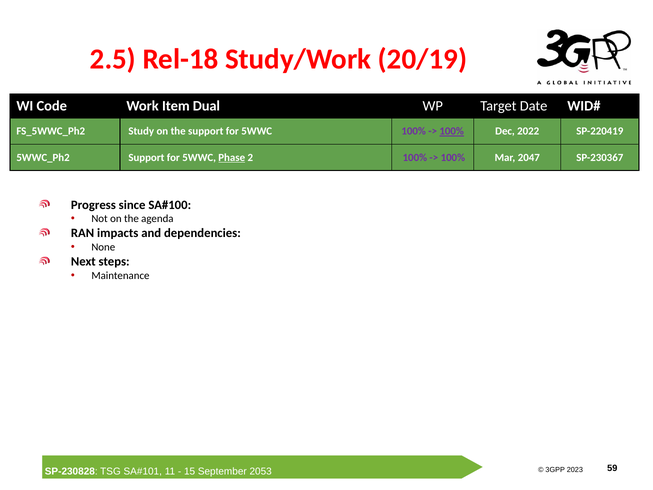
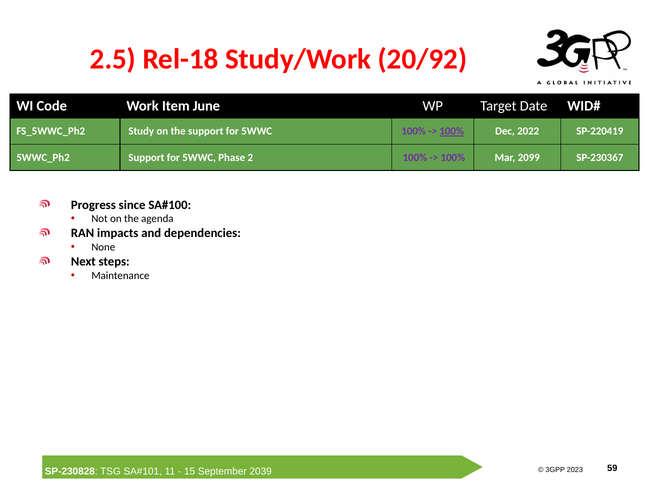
20/19: 20/19 -> 20/92
Dual: Dual -> June
Phase underline: present -> none
2047: 2047 -> 2099
2053: 2053 -> 2039
